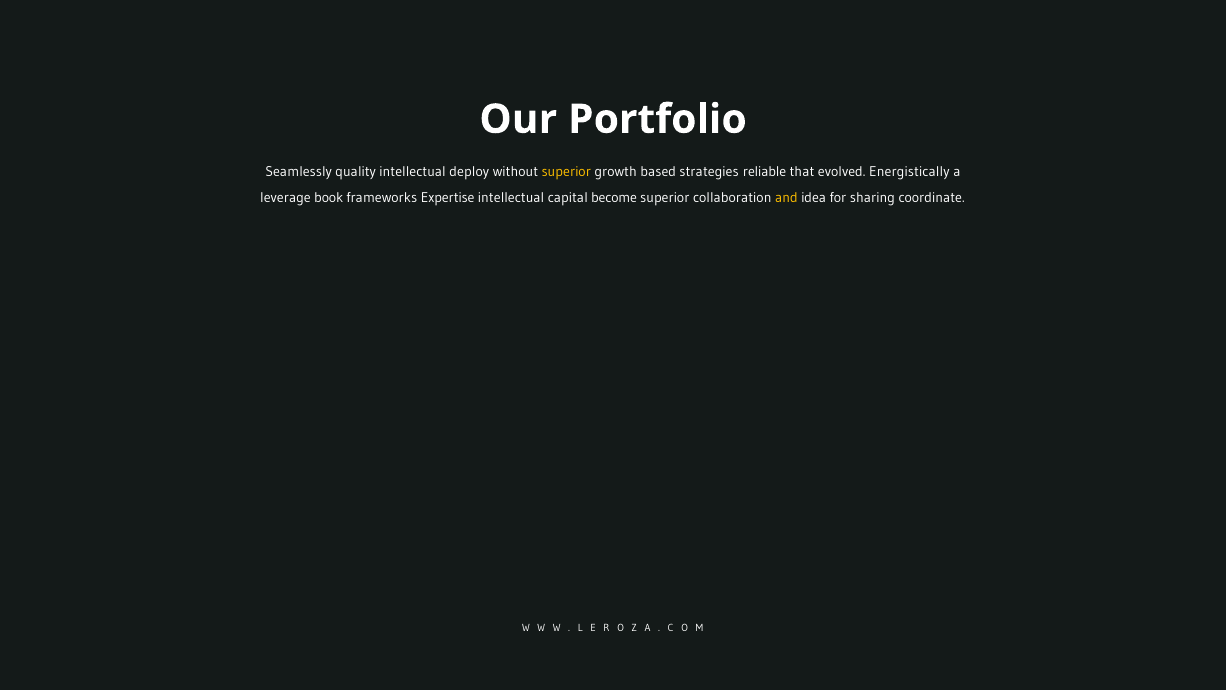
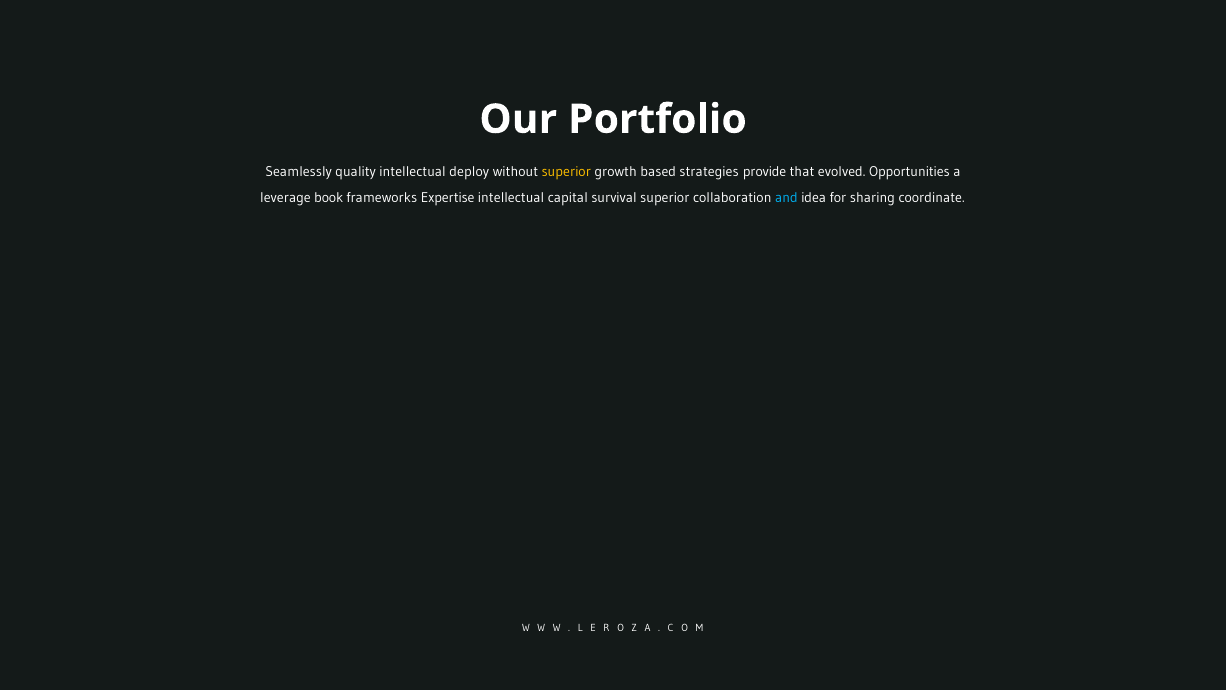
reliable: reliable -> provide
Energistically: Energistically -> Opportunities
become: become -> survival
and colour: yellow -> light blue
